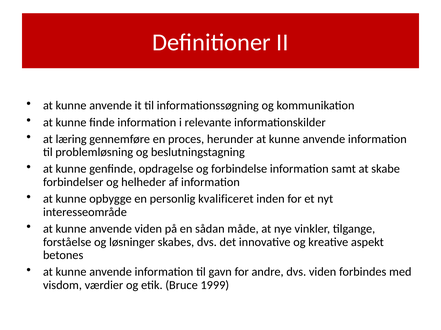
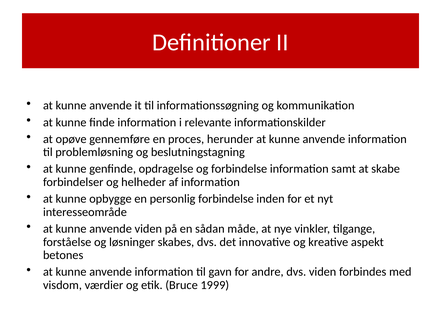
læring: læring -> opøve
personlig kvalificeret: kvalificeret -> forbindelse
